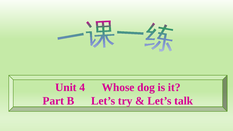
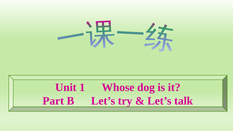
4: 4 -> 1
